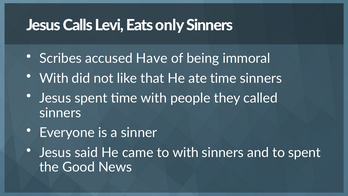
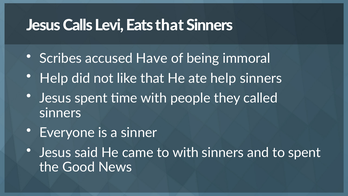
Eats only: only -> that
With at (54, 78): With -> Help
ate time: time -> help
